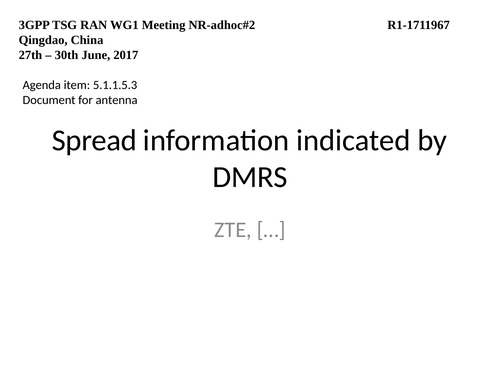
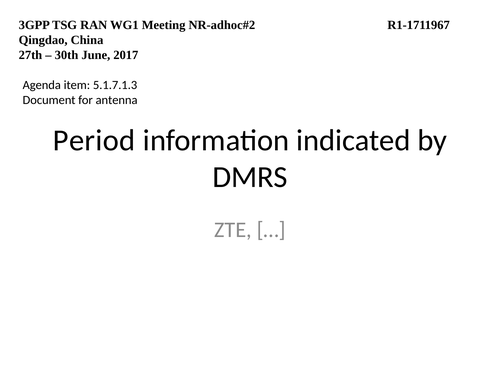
5.1.1.5.3: 5.1.1.5.3 -> 5.1.7.1.3
Spread: Spread -> Period
